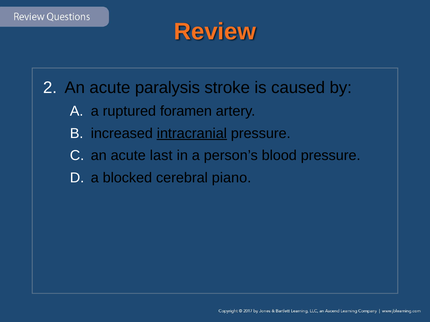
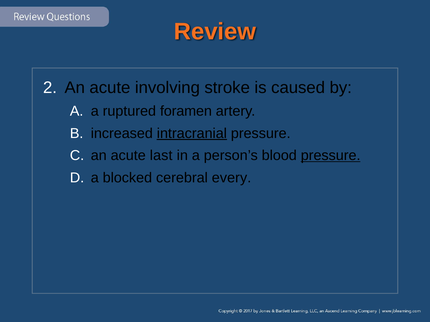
paralysis: paralysis -> involving
pressure at (331, 156) underline: none -> present
piano: piano -> every
